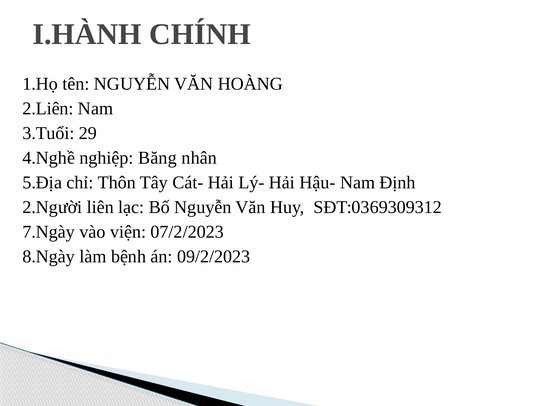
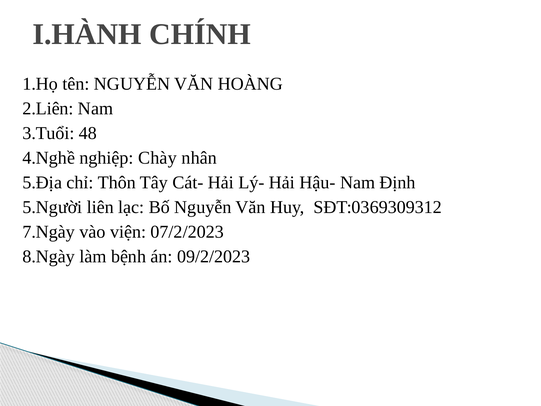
29: 29 -> 48
Băng: Băng -> Chày
2.Người: 2.Người -> 5.Người
